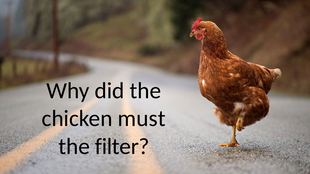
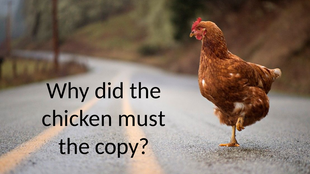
filter: filter -> copy
